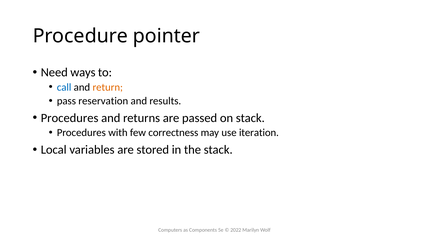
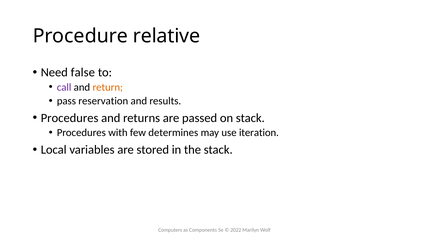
pointer: pointer -> relative
ways: ways -> false
call colour: blue -> purple
correctness: correctness -> determines
